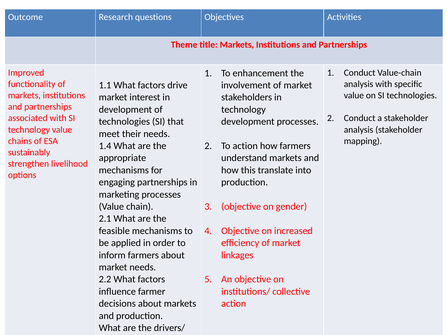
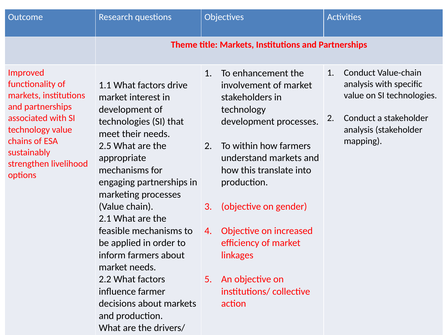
1.4: 1.4 -> 2.5
To action: action -> within
